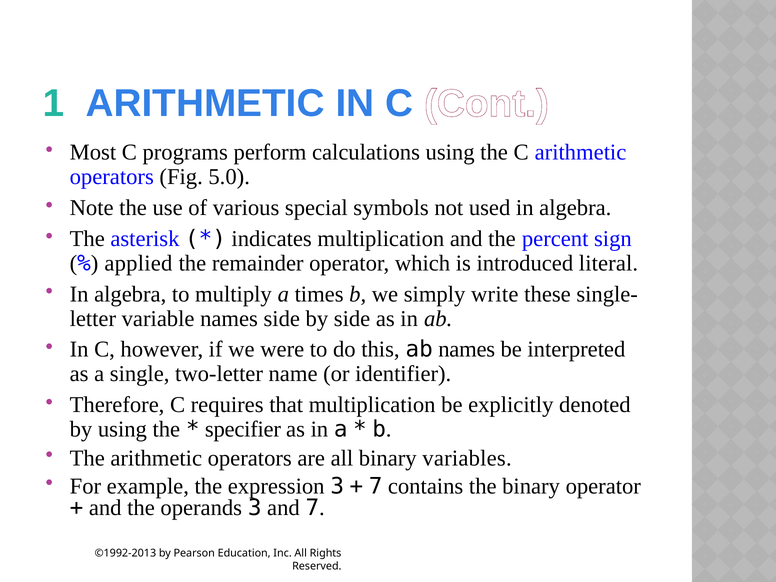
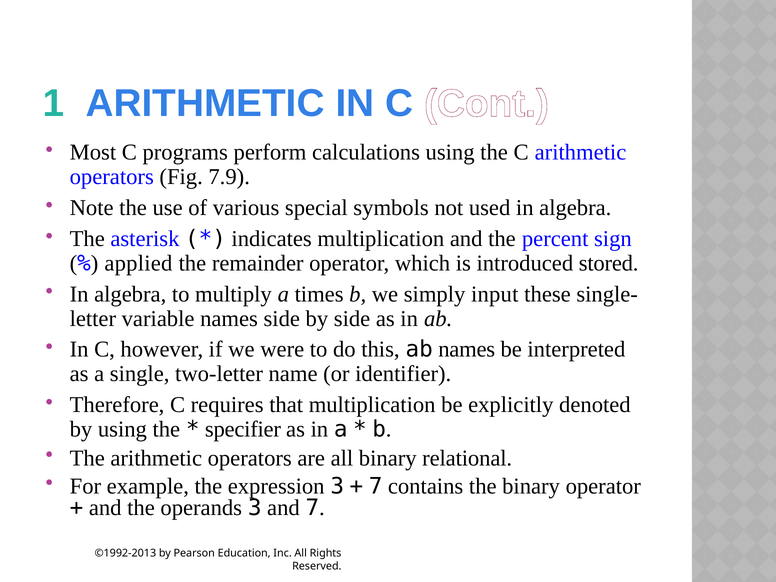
5.0: 5.0 -> 7.9
literal: literal -> stored
write: write -> input
variables: variables -> relational
